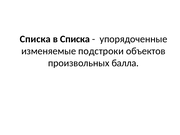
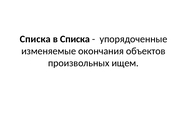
подстроки: подстроки -> окончания
балла: балла -> ищем
